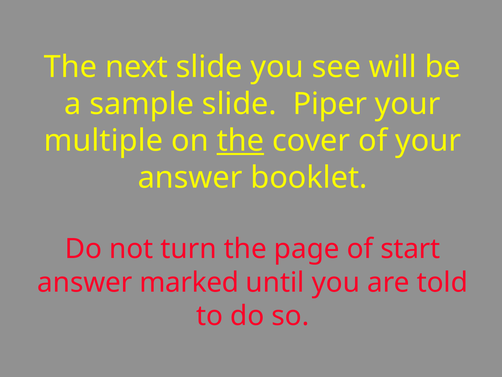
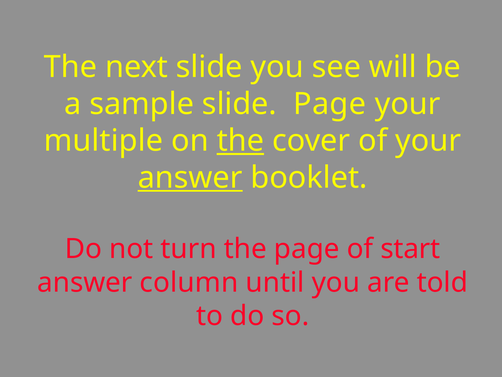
slide Piper: Piper -> Page
answer at (190, 177) underline: none -> present
marked: marked -> column
